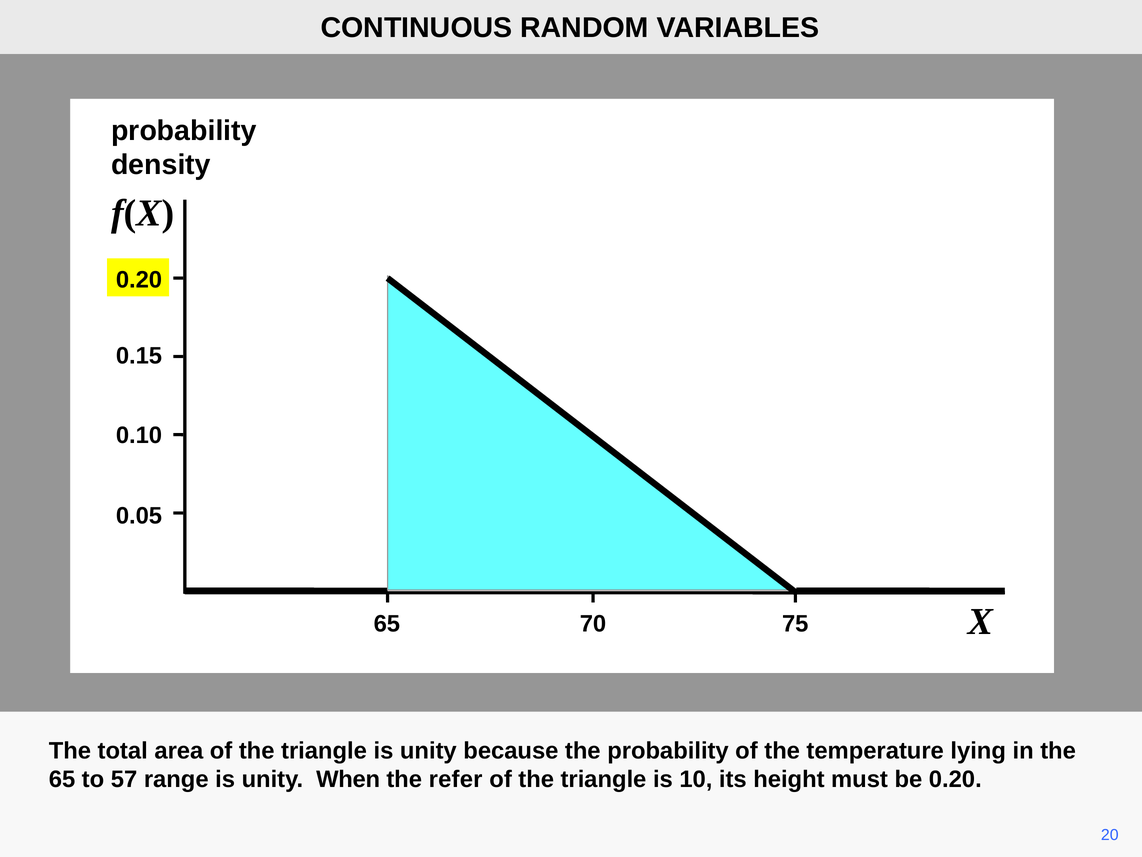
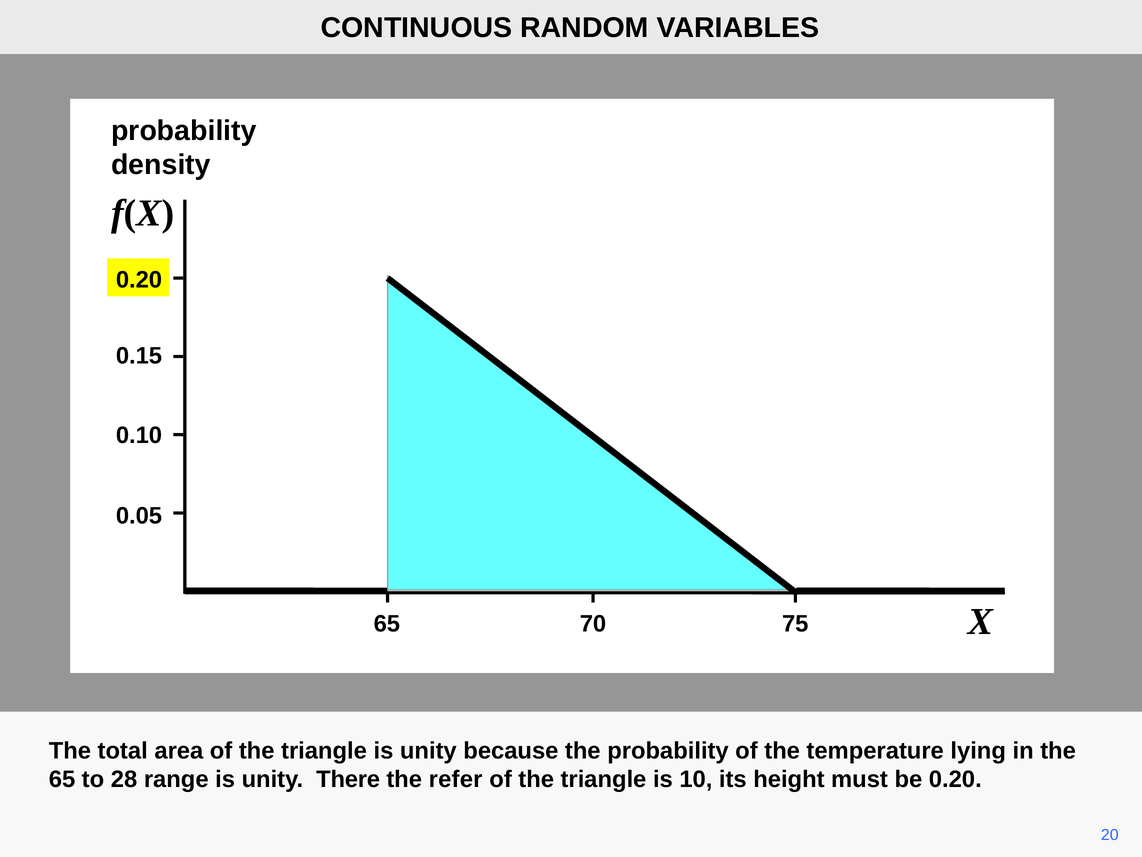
57: 57 -> 28
When: When -> There
